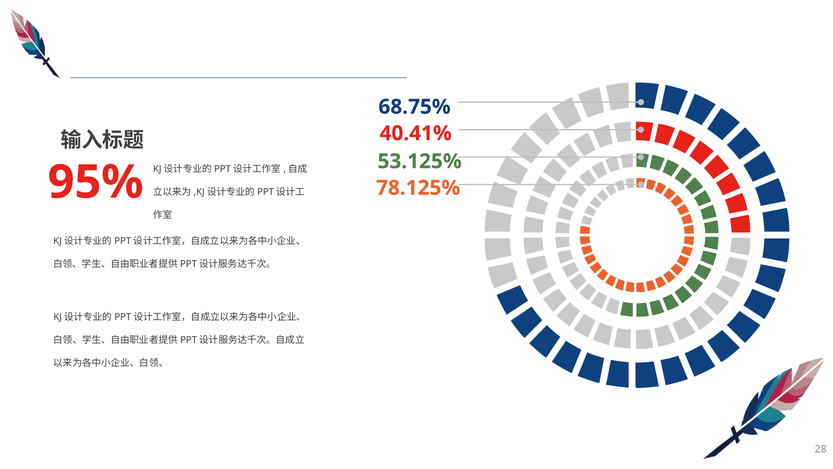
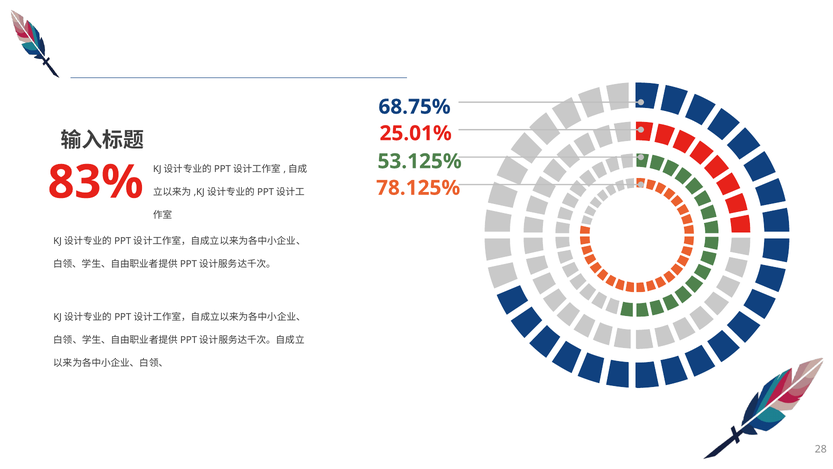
40.41%: 40.41% -> 25.01%
95%: 95% -> 83%
